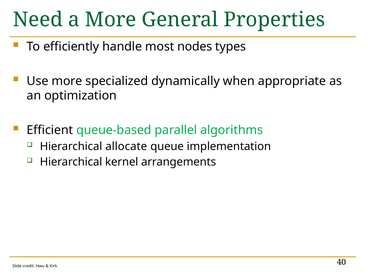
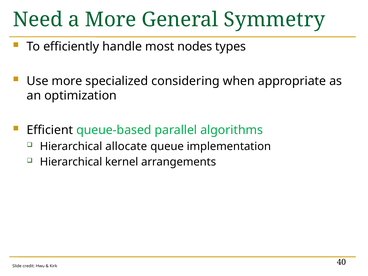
Properties: Properties -> Symmetry
dynamically: dynamically -> considering
